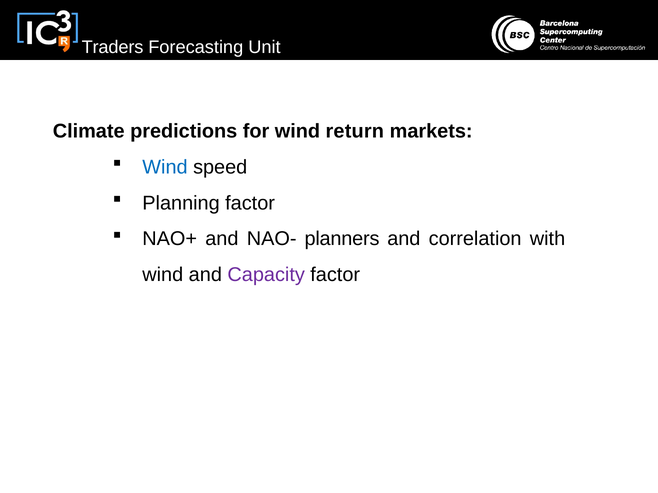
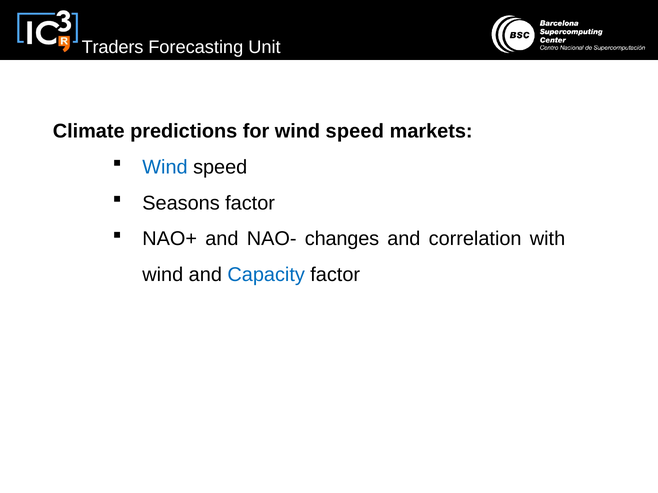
for wind return: return -> speed
Planning: Planning -> Seasons
planners: planners -> changes
Capacity colour: purple -> blue
